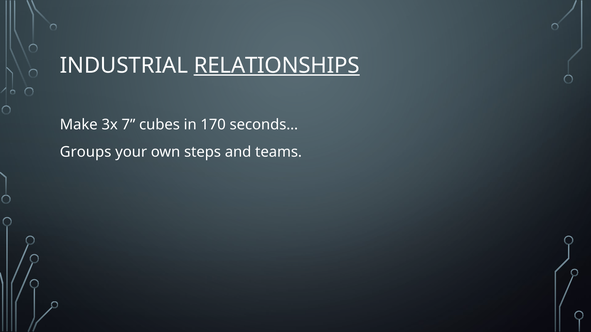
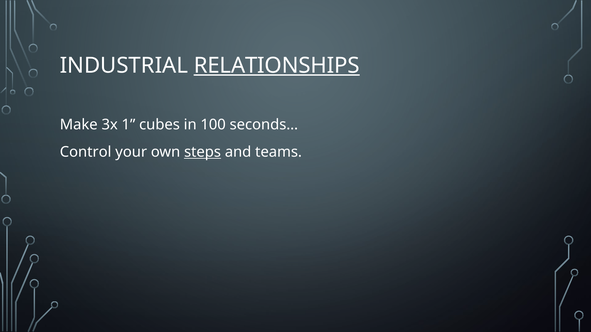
7: 7 -> 1
170: 170 -> 100
Groups: Groups -> Control
steps underline: none -> present
